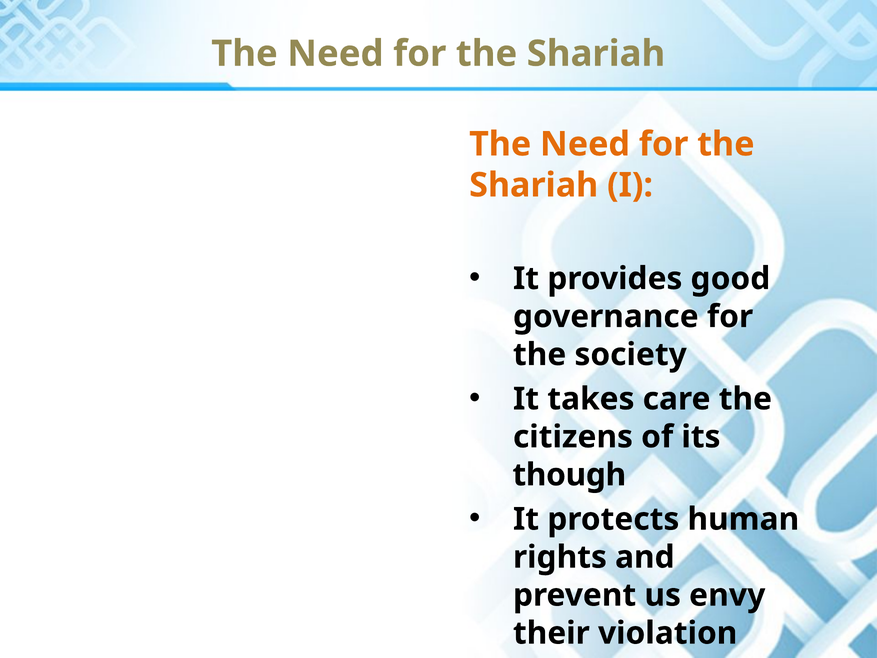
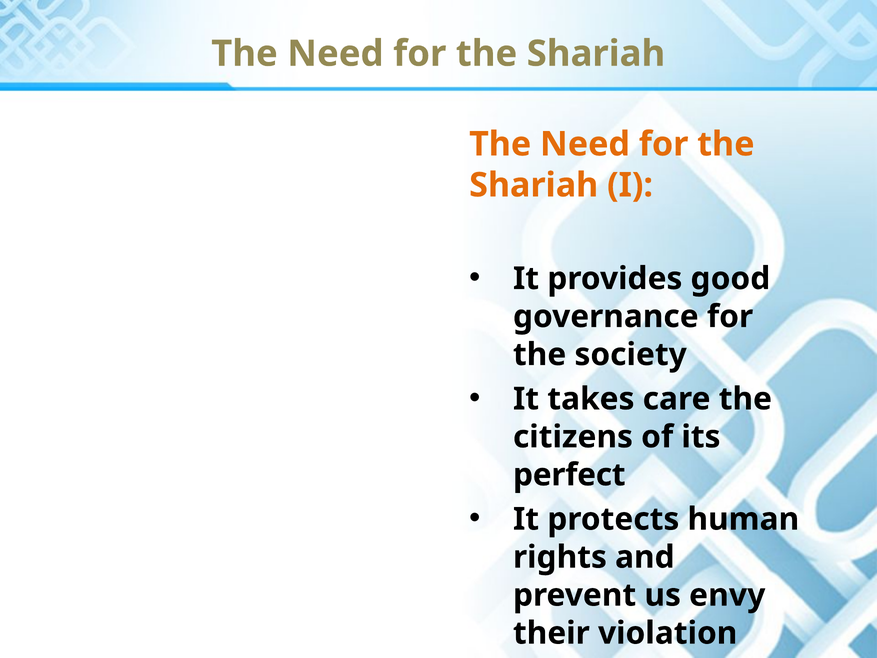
though: though -> perfect
